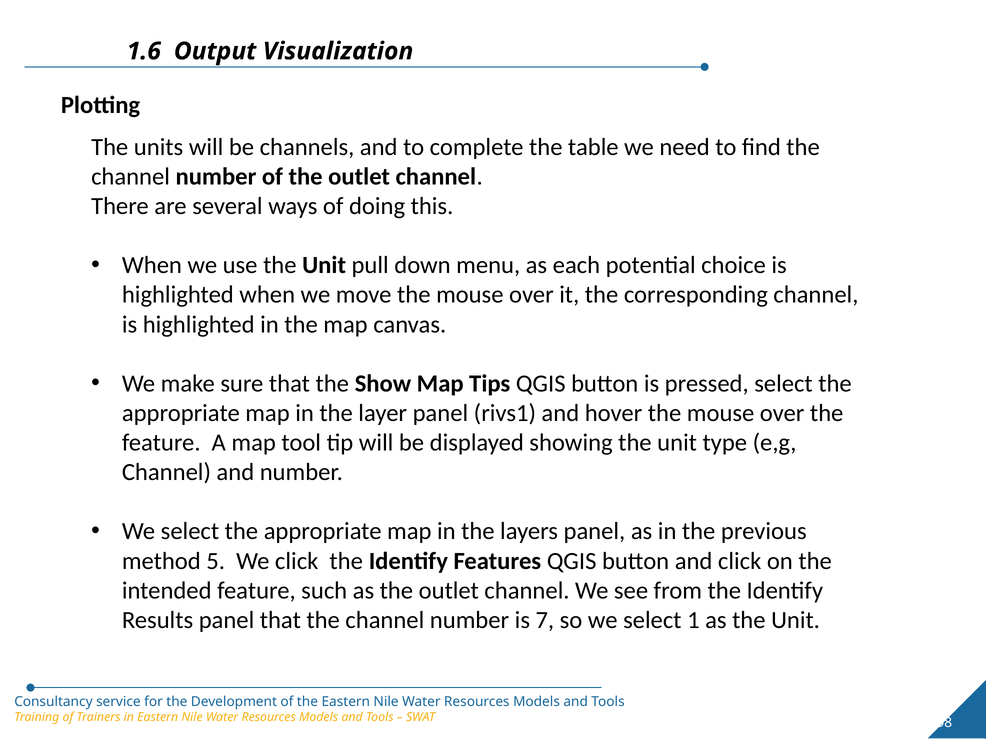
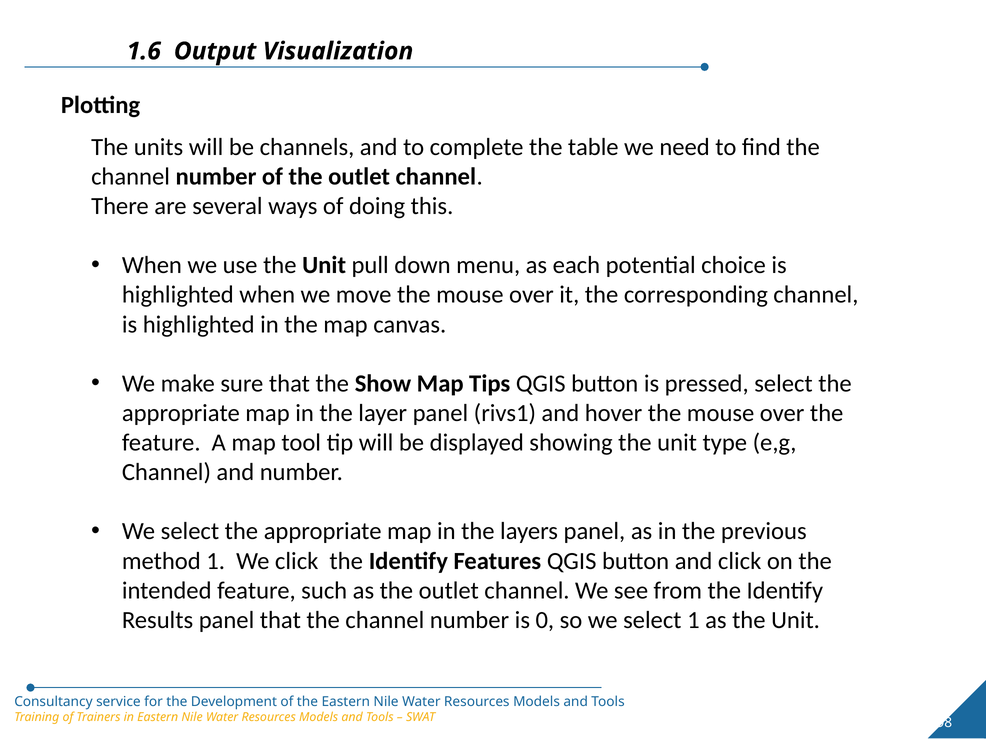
method 5: 5 -> 1
7: 7 -> 0
